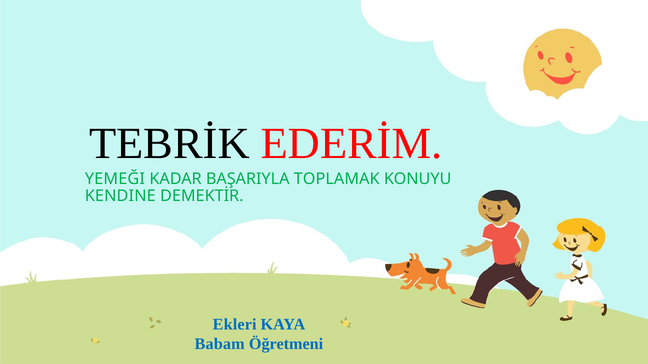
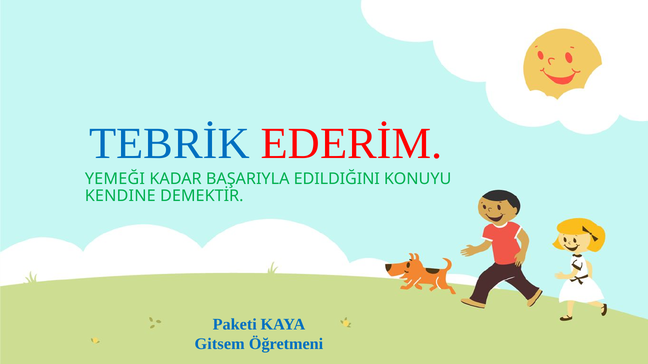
TEBRİK colour: black -> blue
TOPLAMAK: TOPLAMAK -> EDILDIĞINI
Ekleri: Ekleri -> Paketi
Babam: Babam -> Gitsem
